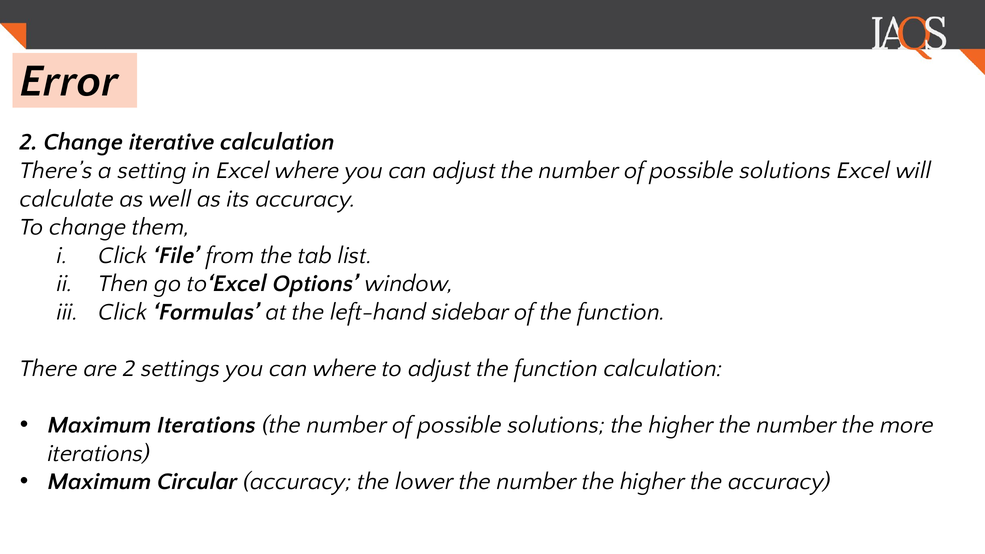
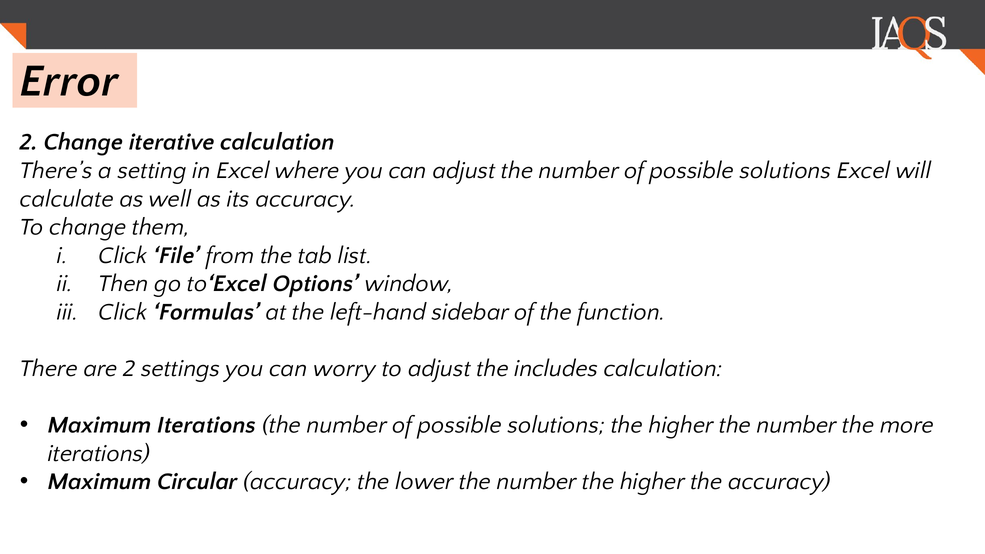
can where: where -> worry
adjust the function: function -> includes
